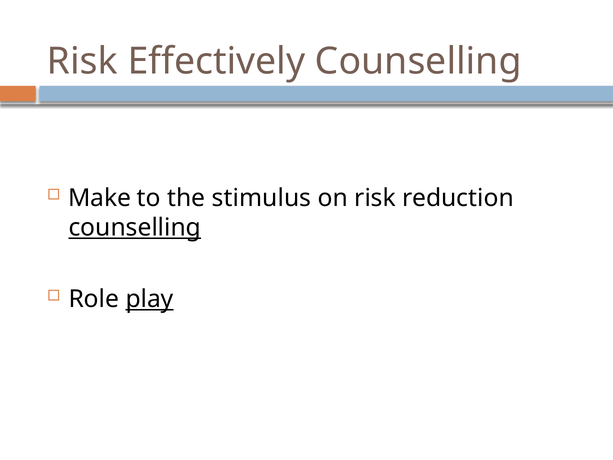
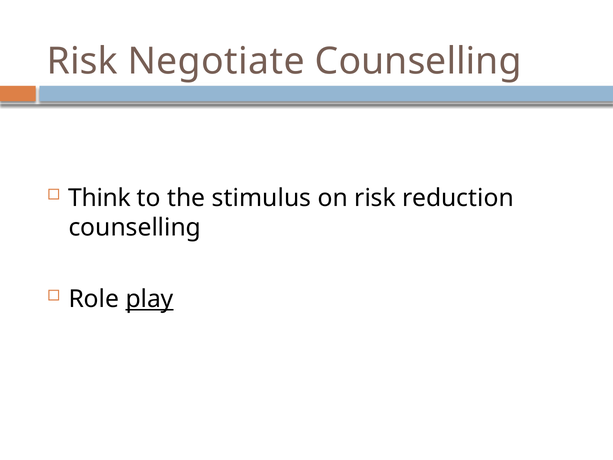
Effectively: Effectively -> Negotiate
Make: Make -> Think
counselling at (135, 228) underline: present -> none
